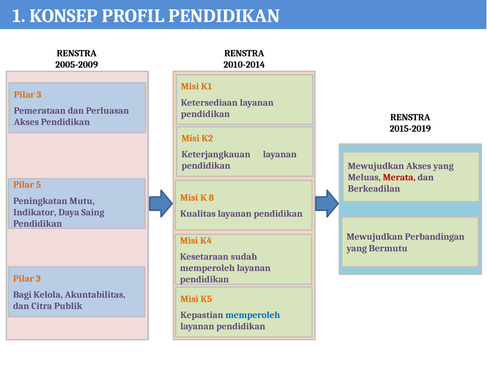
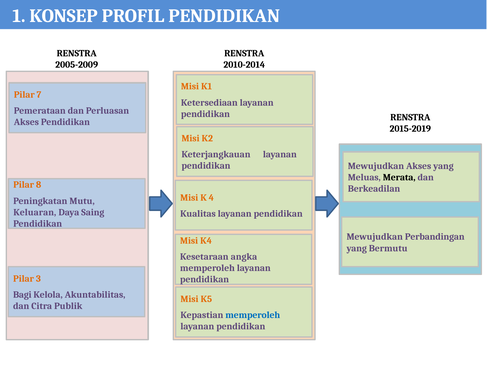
3 at (39, 95): 3 -> 7
Merata colour: red -> black
5: 5 -> 8
8: 8 -> 4
Indikator: Indikator -> Keluaran
sudah: sudah -> angka
